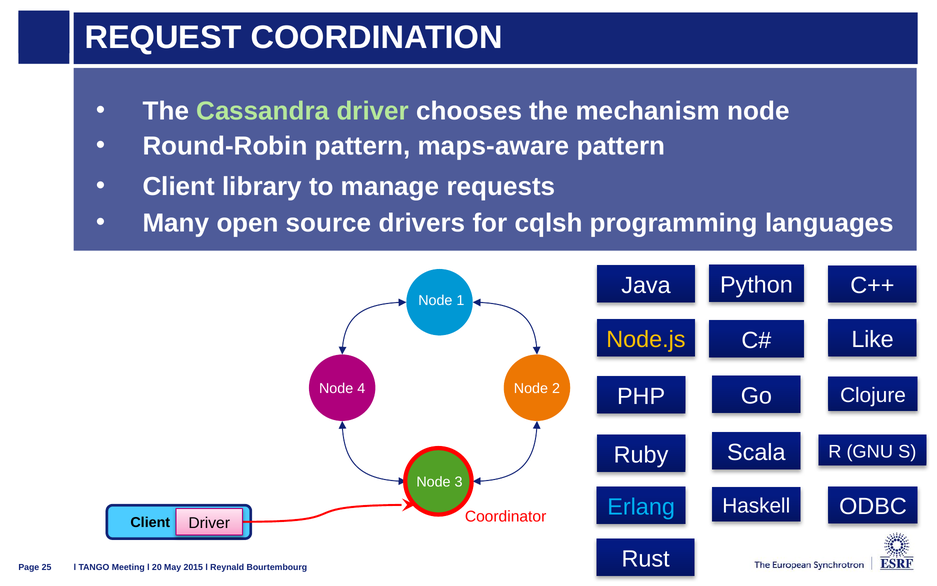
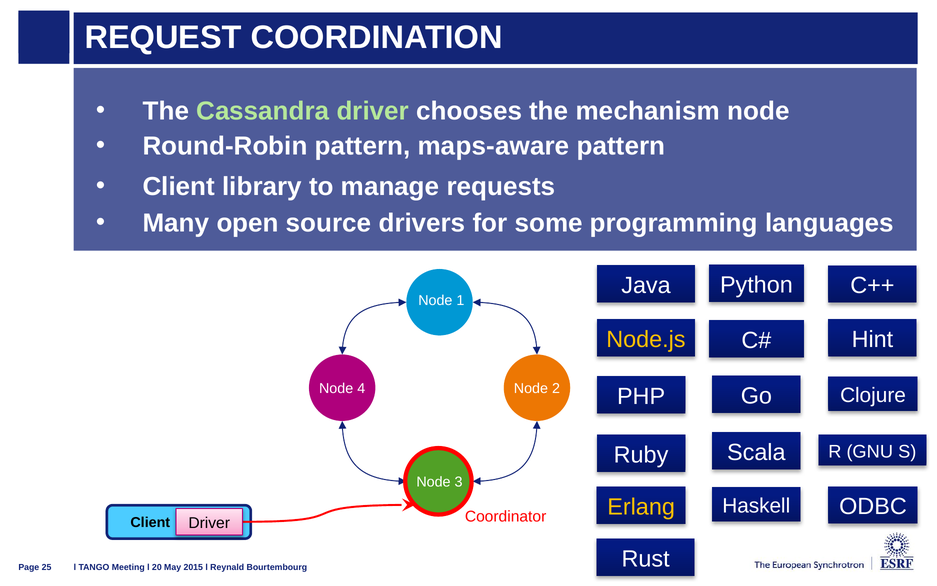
cqlsh: cqlsh -> some
Like: Like -> Hint
Erlang colour: light blue -> yellow
